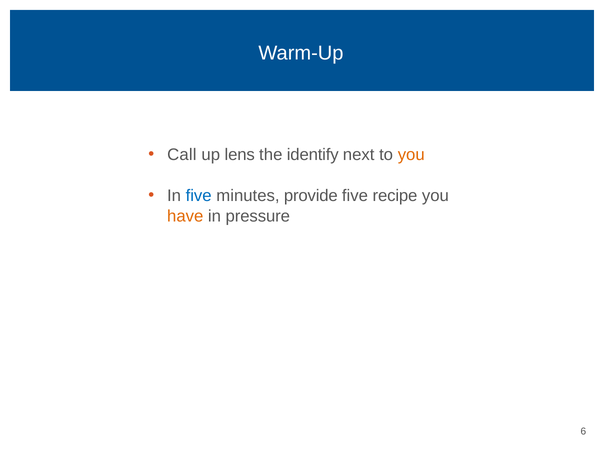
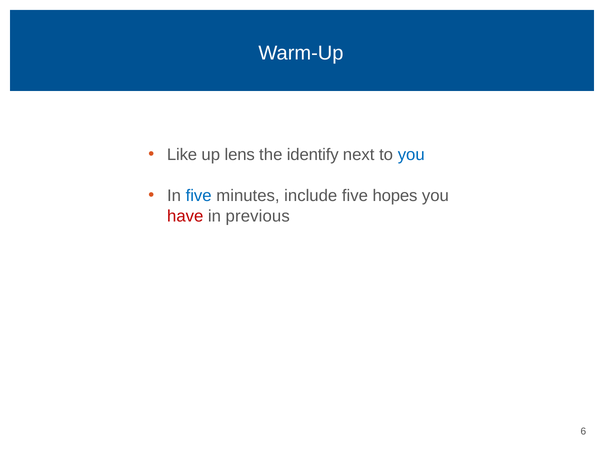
Call: Call -> Like
you at (411, 155) colour: orange -> blue
provide: provide -> include
recipe: recipe -> hopes
have colour: orange -> red
pressure: pressure -> previous
